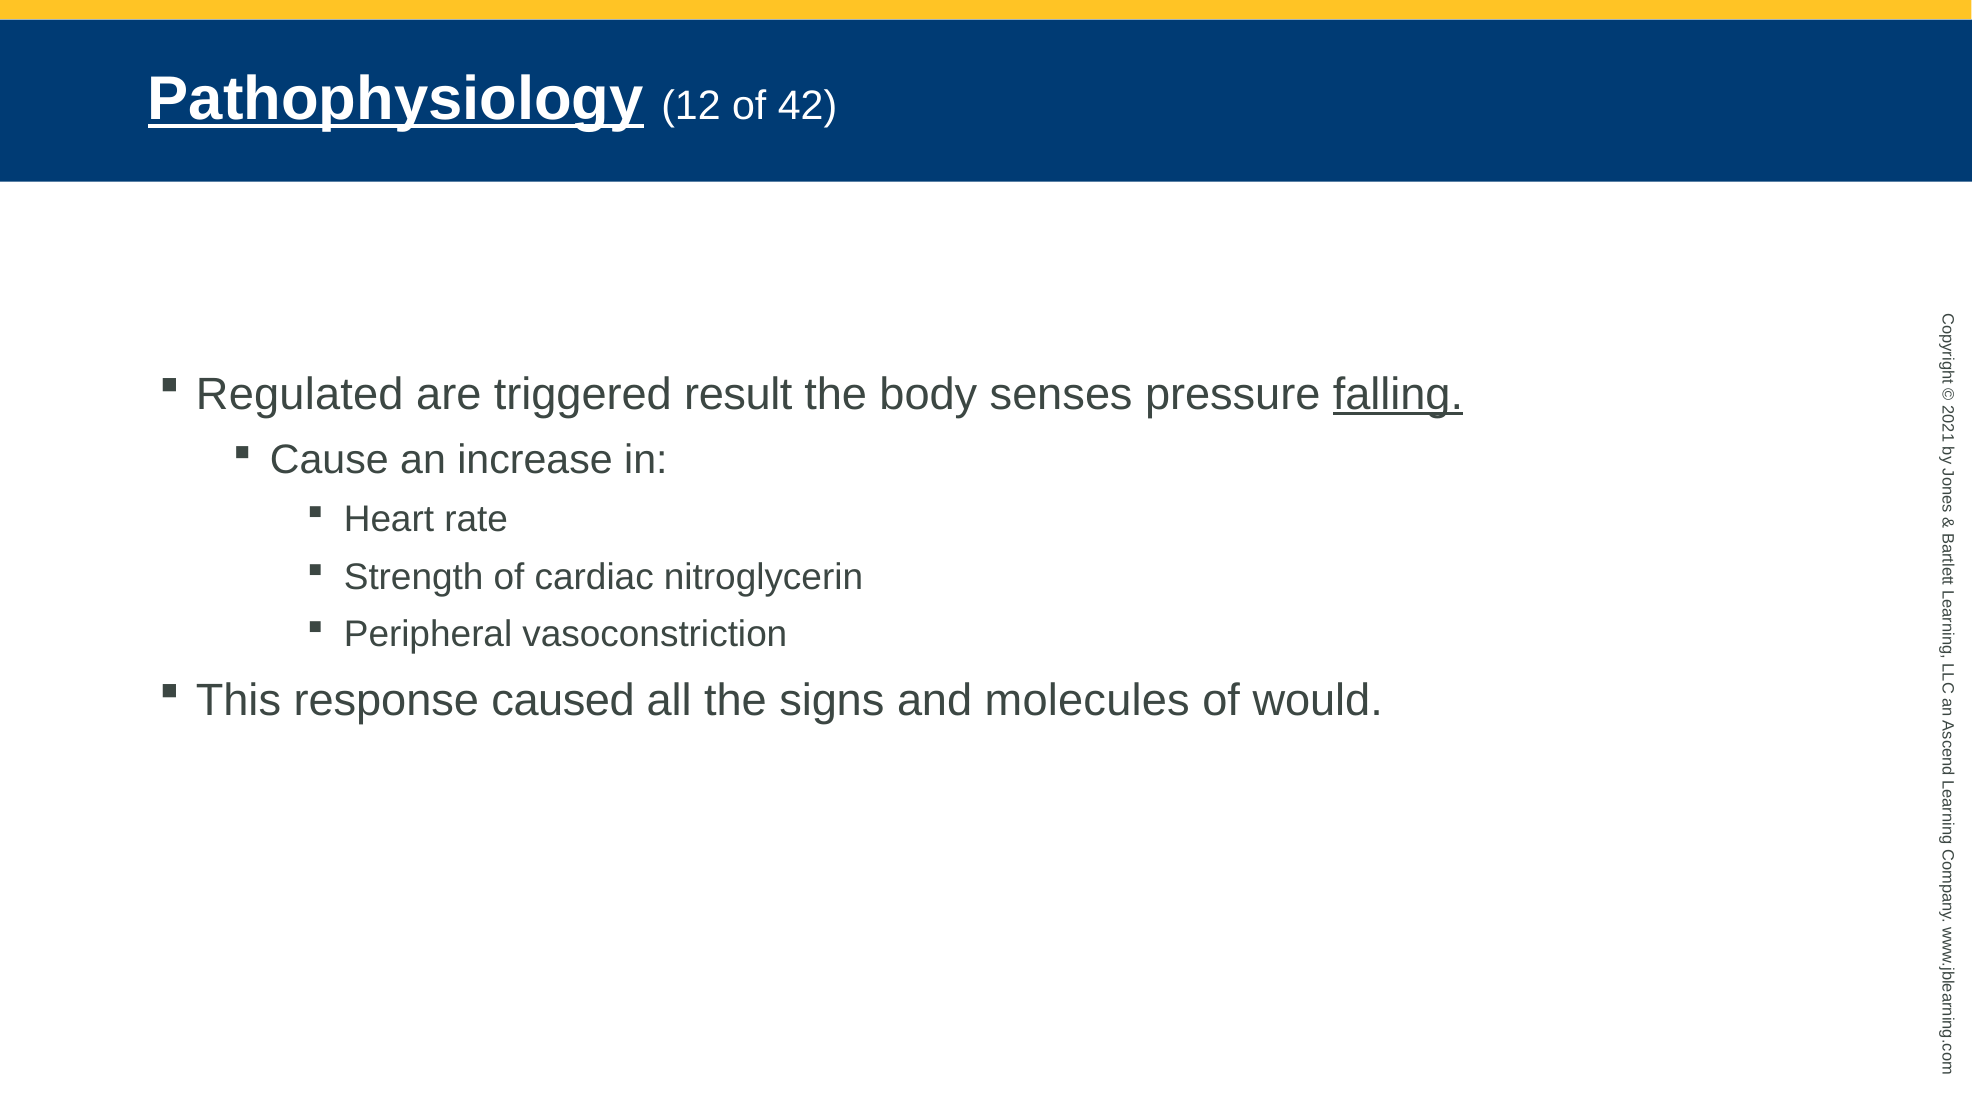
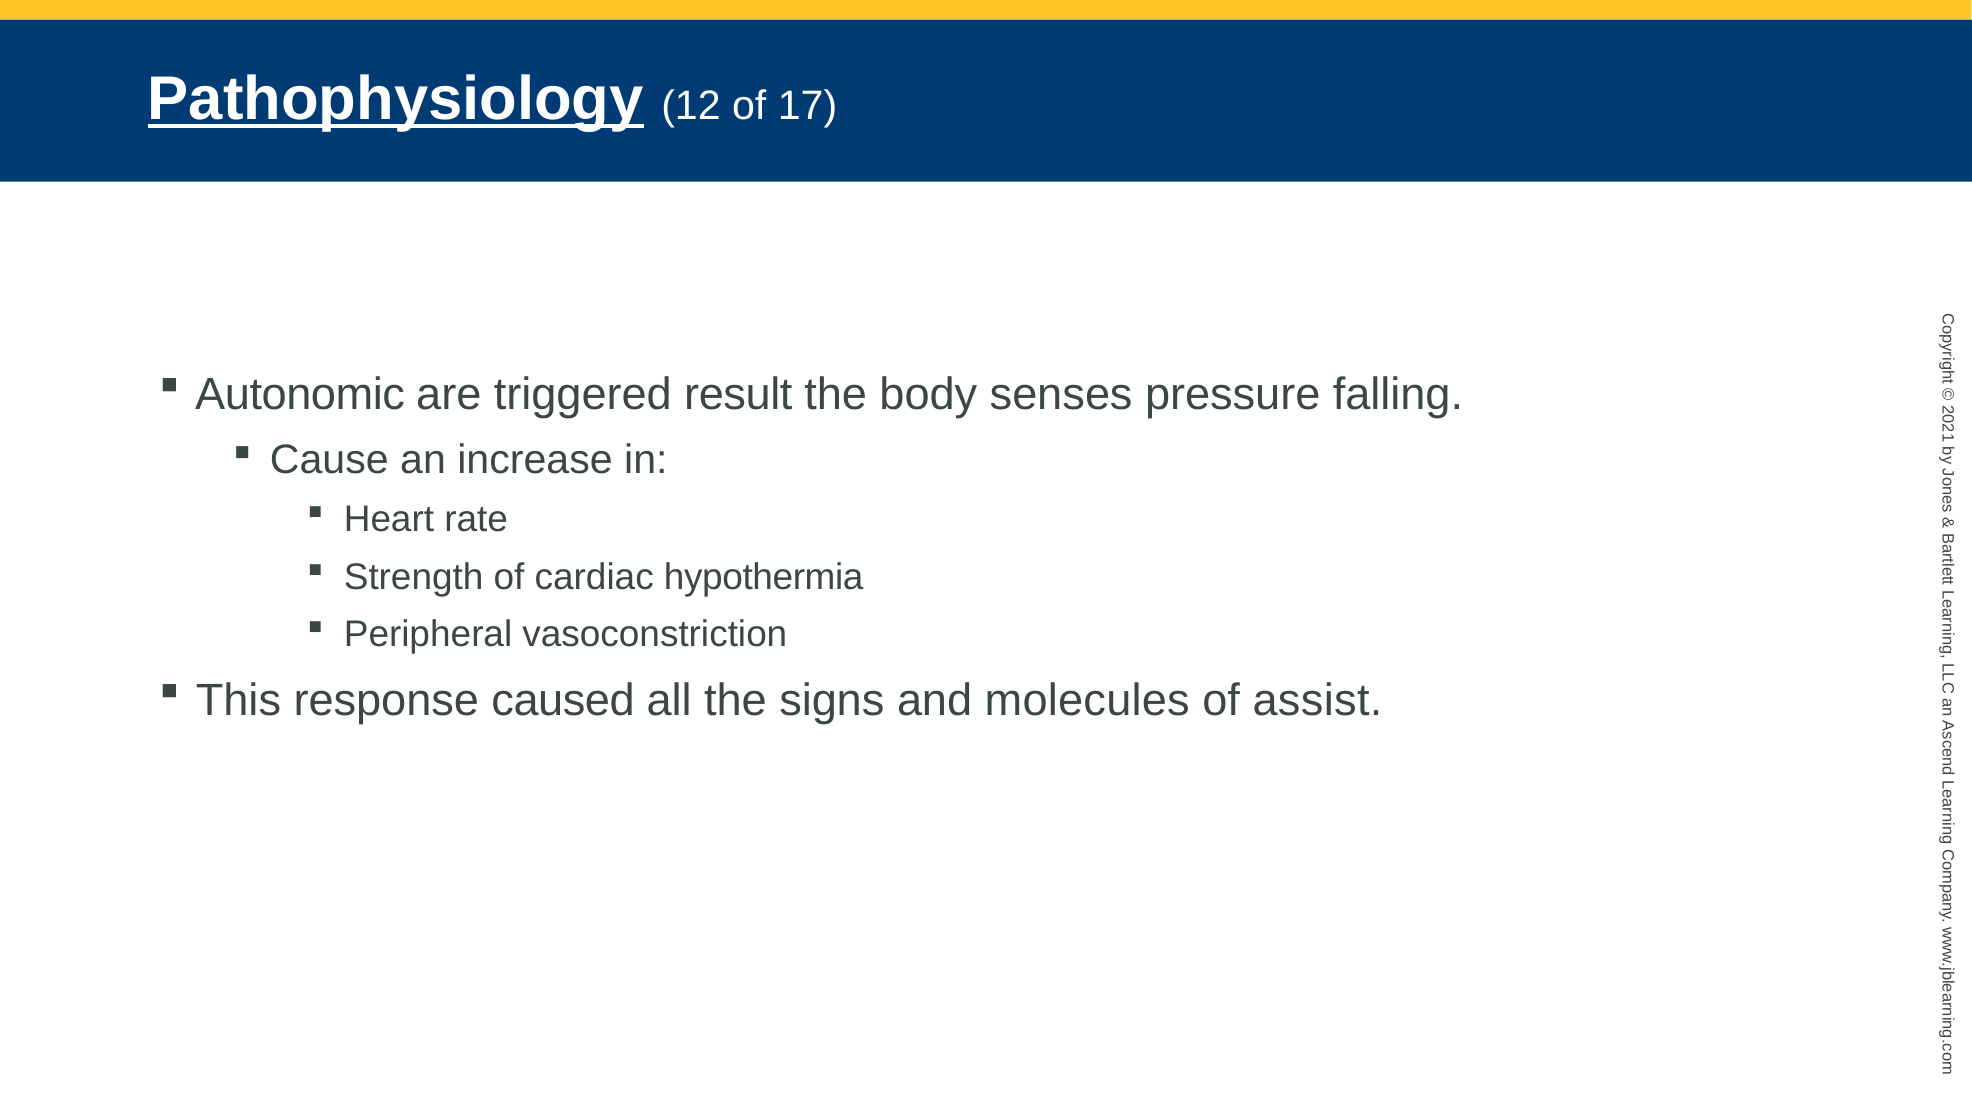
42: 42 -> 17
Regulated: Regulated -> Autonomic
falling underline: present -> none
nitroglycerin: nitroglycerin -> hypothermia
would: would -> assist
